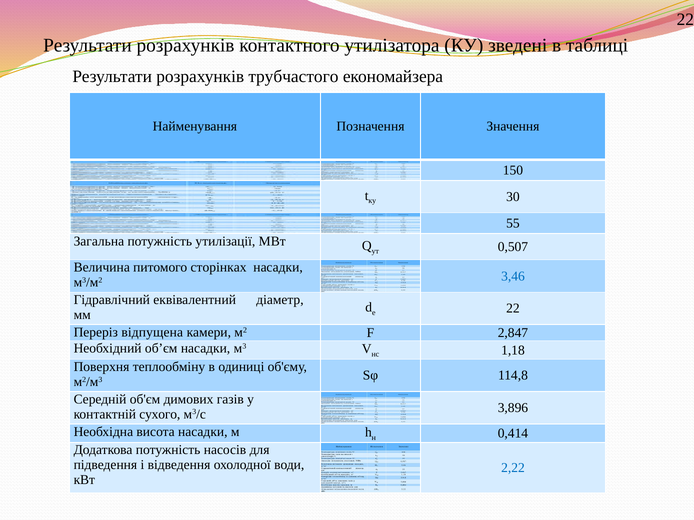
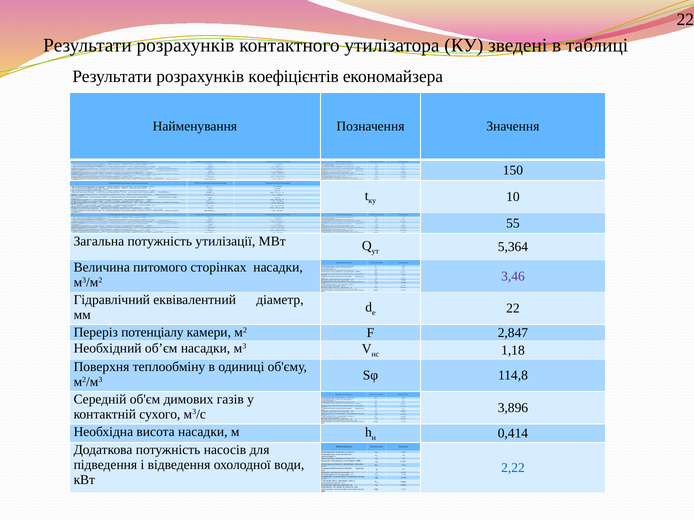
трубчастого: трубчастого -> коефіцієнтів
30: 30 -> 10
0,507: 0,507 -> 5,364
3,46 colour: blue -> purple
відпущена: відпущена -> потенціалу
